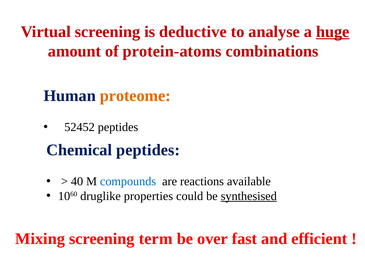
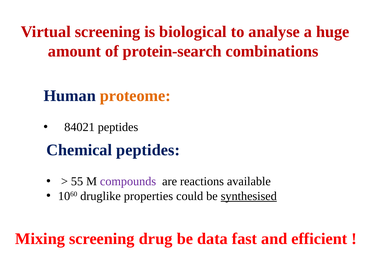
deductive: deductive -> biological
huge underline: present -> none
protein-atoms: protein-atoms -> protein-search
52452: 52452 -> 84021
40: 40 -> 55
compounds colour: blue -> purple
term: term -> drug
over: over -> data
